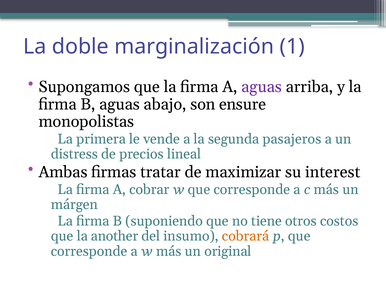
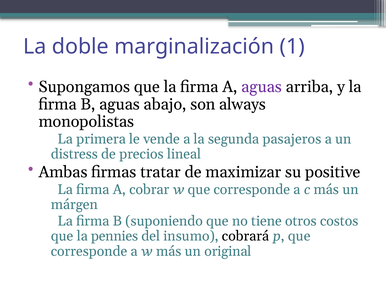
ensure: ensure -> always
interest: interest -> positive
another: another -> pennies
cobrará colour: orange -> black
